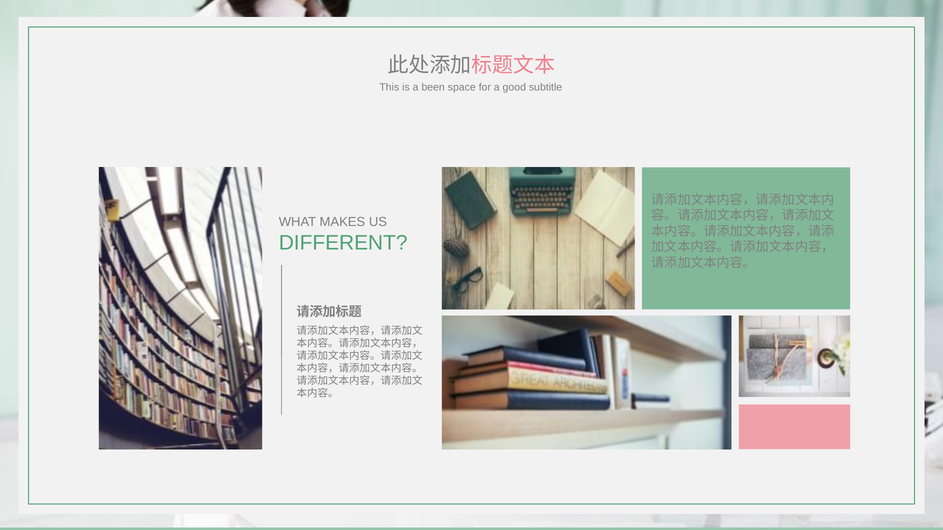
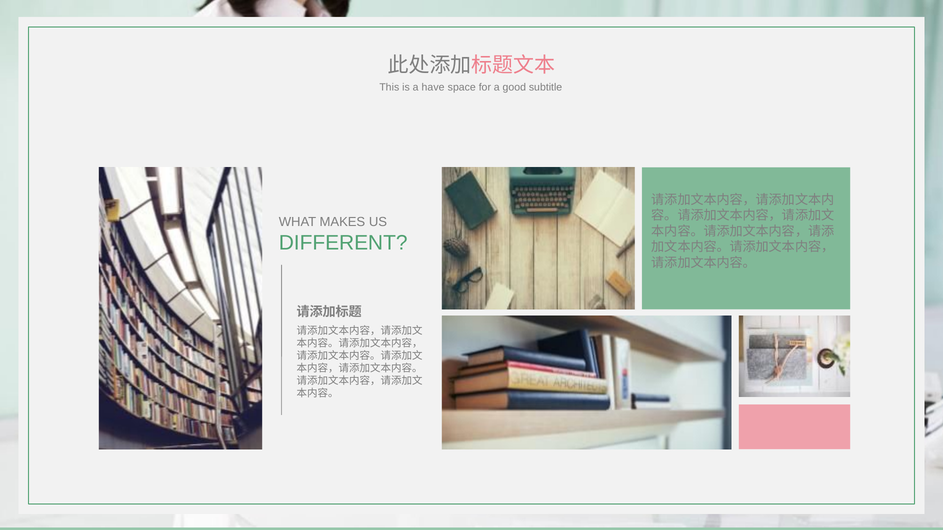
been: been -> have
